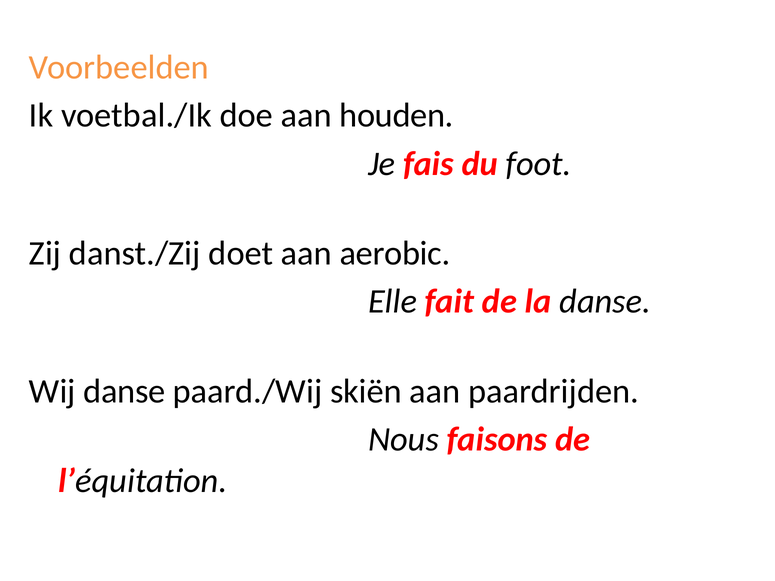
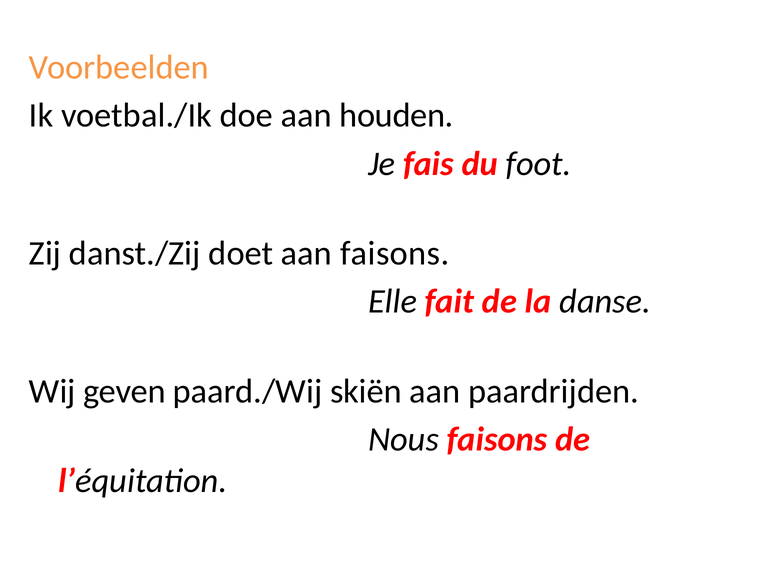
aan aerobic: aerobic -> faisons
Wij danse: danse -> geven
